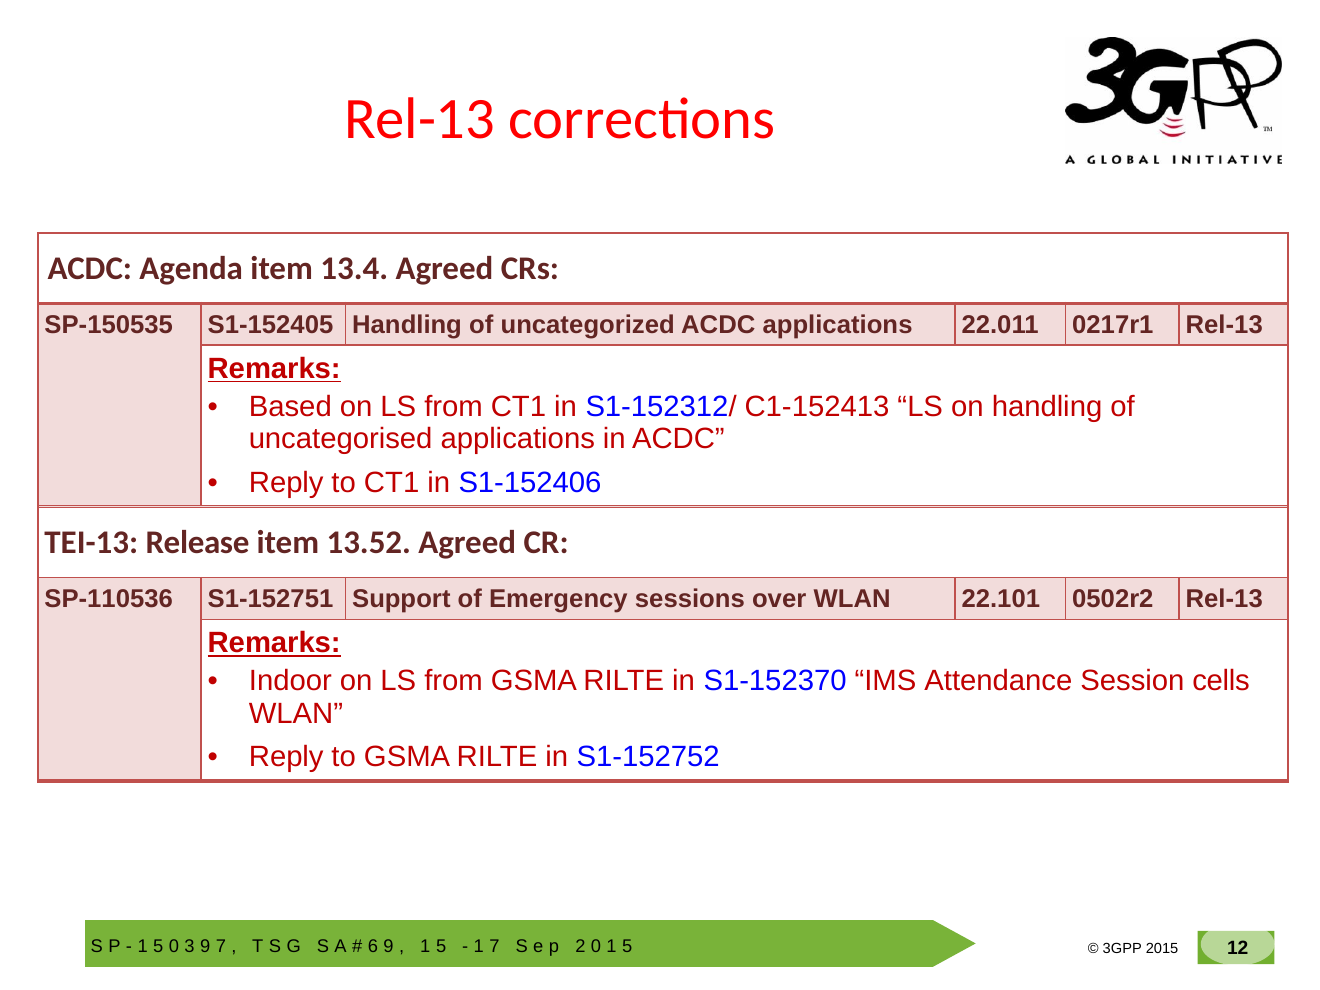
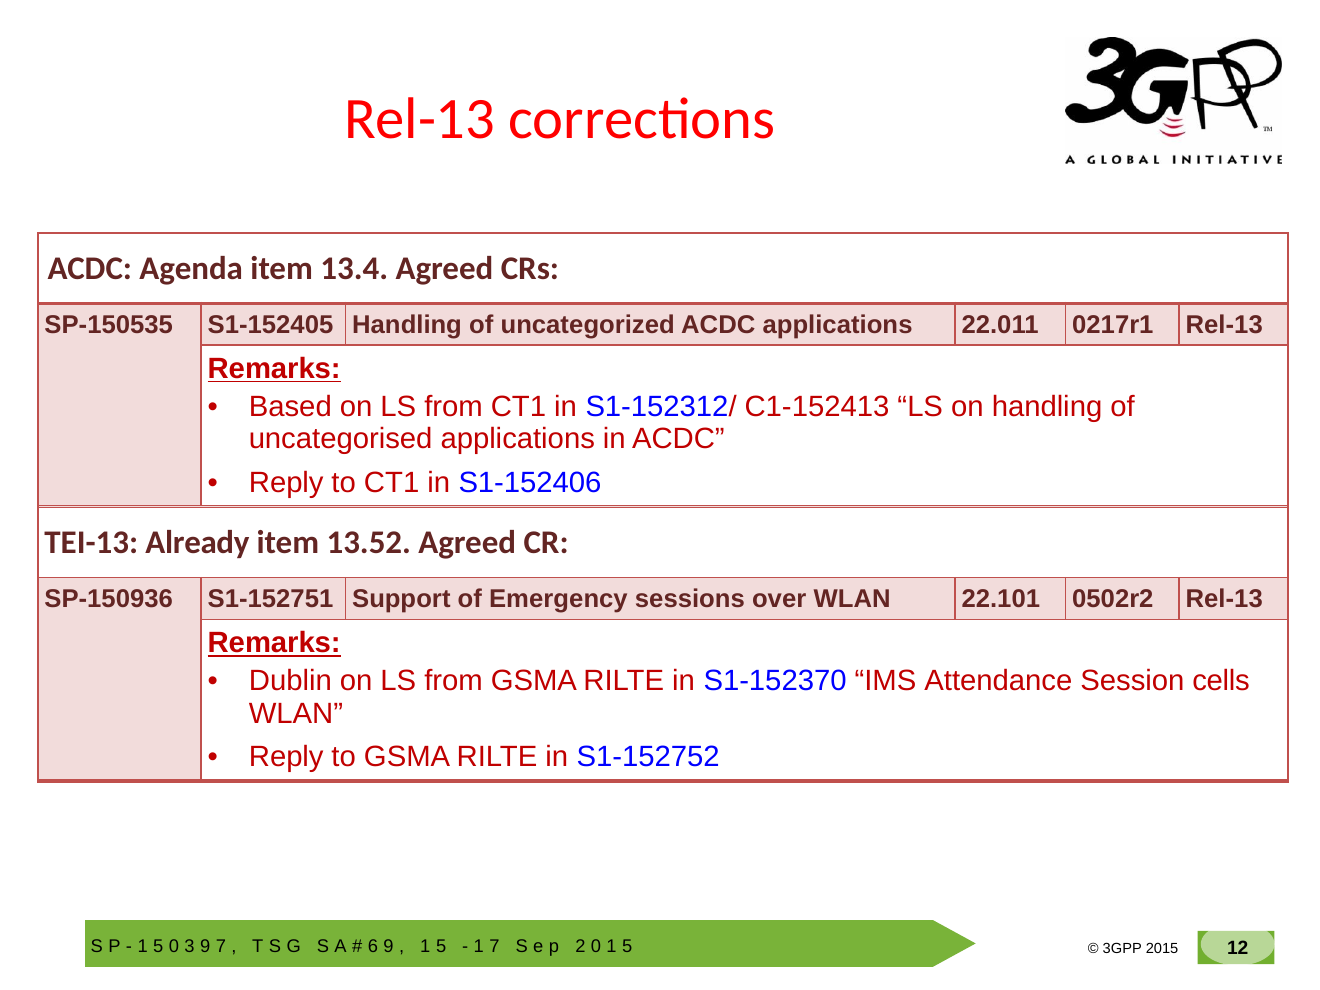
Release: Release -> Already
SP-110536: SP-110536 -> SP-150936
Indoor: Indoor -> Dublin
